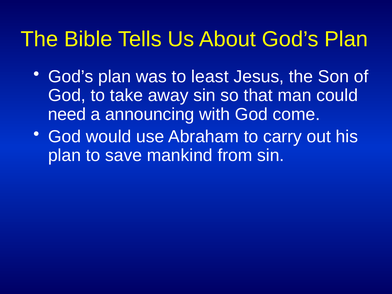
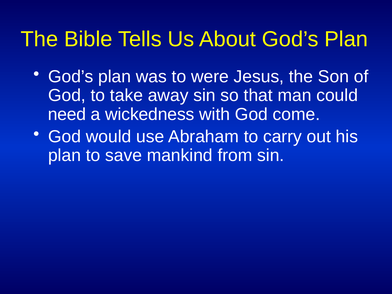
least: least -> were
announcing: announcing -> wickedness
